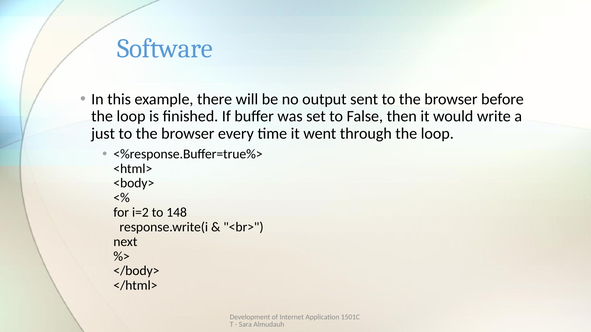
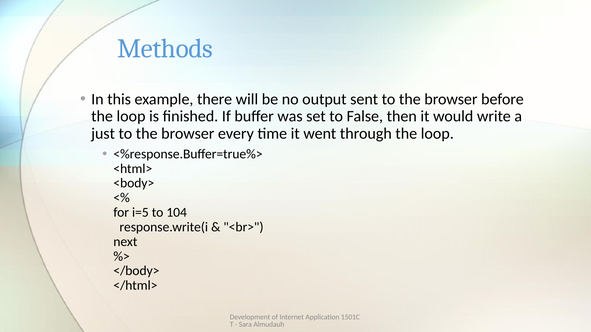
Software: Software -> Methods
i=2: i=2 -> i=5
148: 148 -> 104
